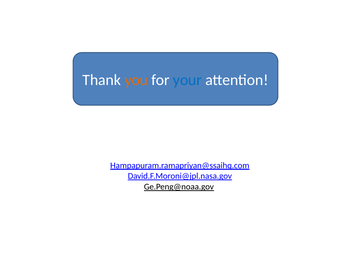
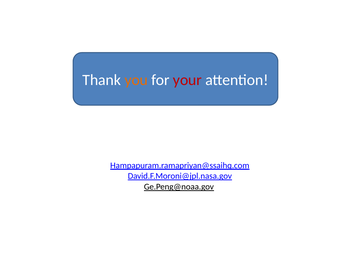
your colour: blue -> red
